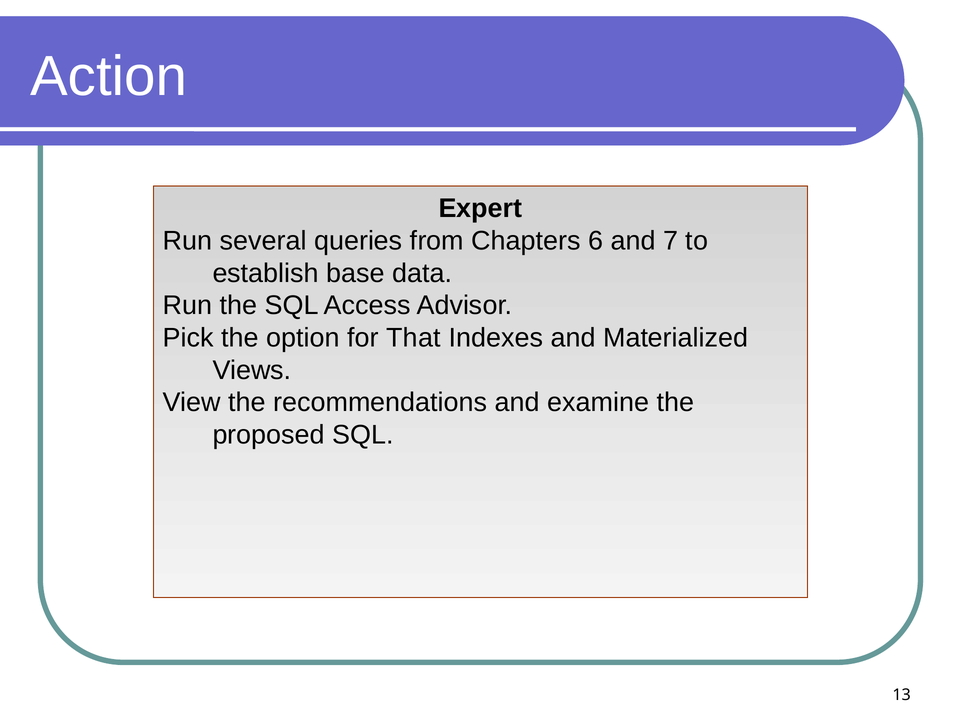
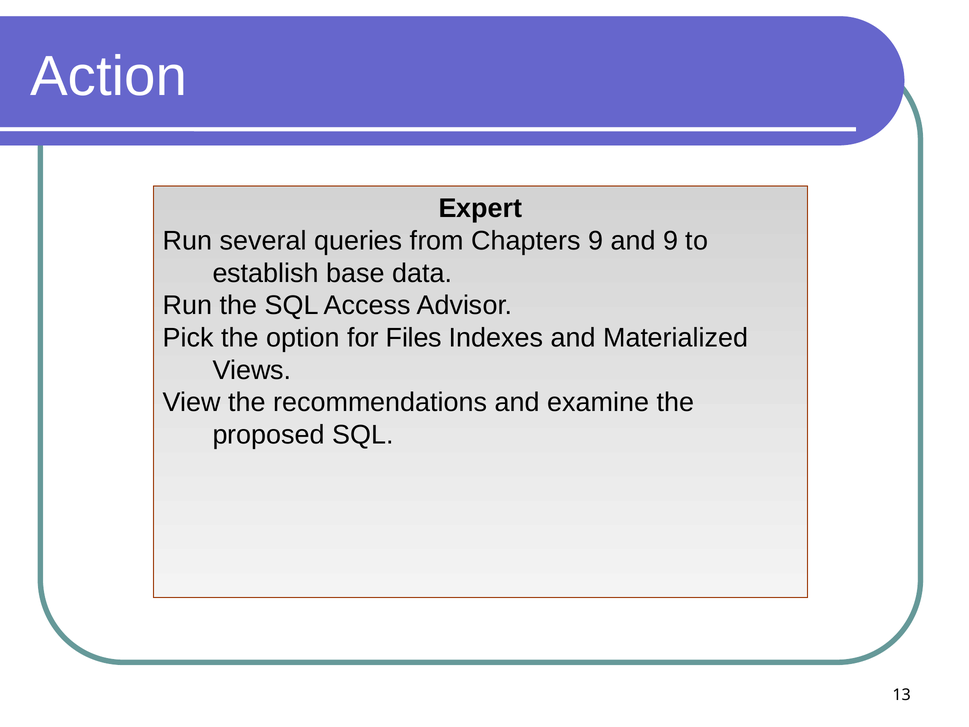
Chapters 6: 6 -> 9
and 7: 7 -> 9
That: That -> Files
